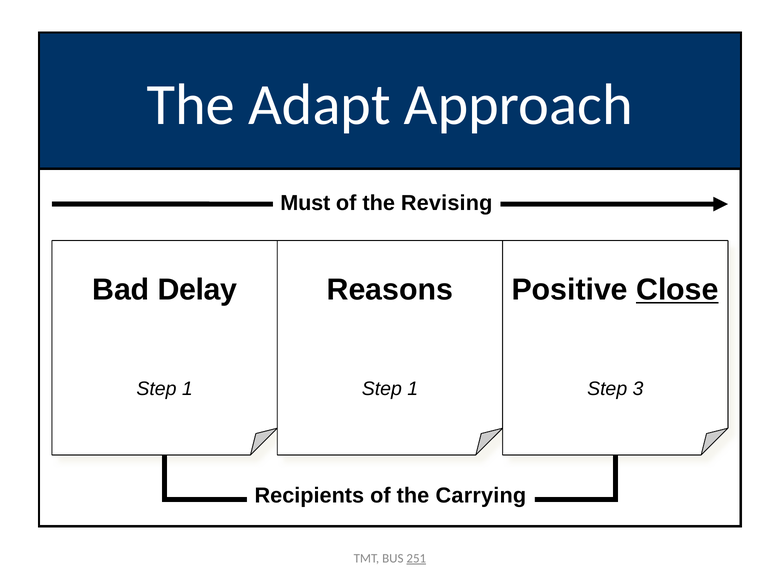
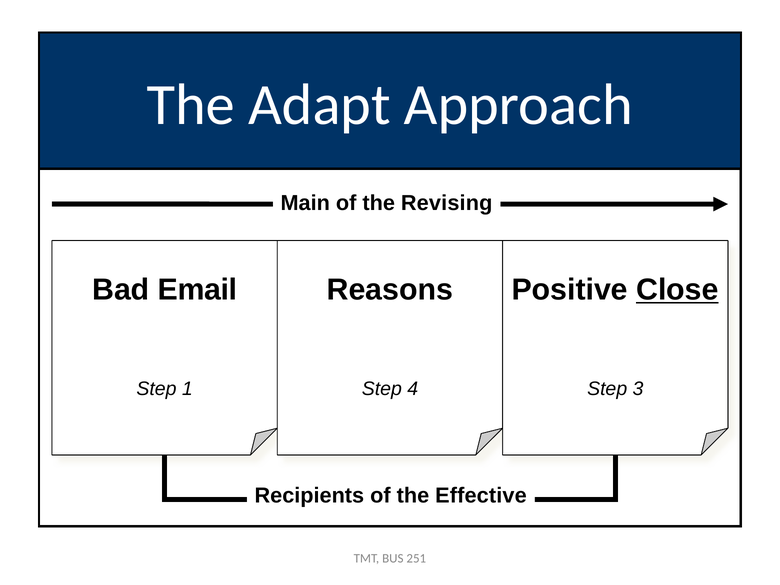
Must: Must -> Main
Delay: Delay -> Email
1 at (413, 389): 1 -> 4
Carrying: Carrying -> Effective
251 underline: present -> none
